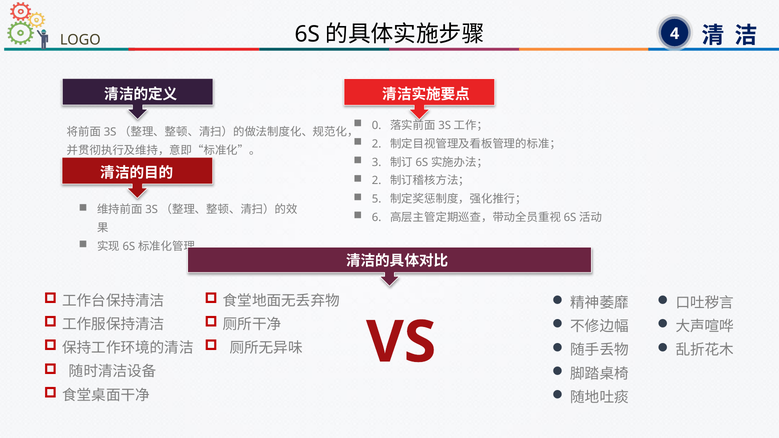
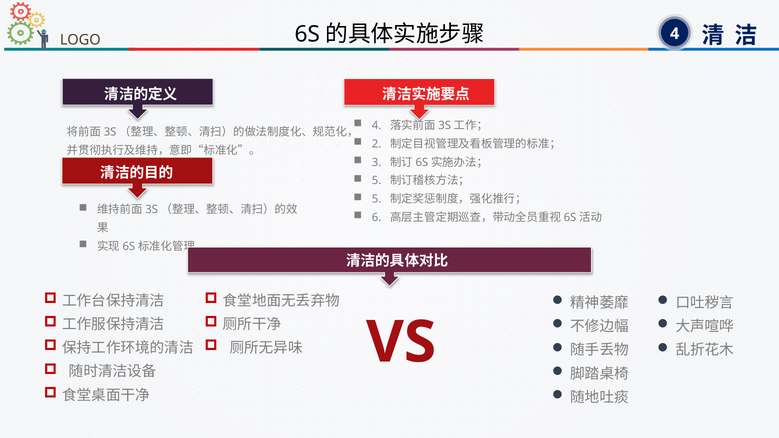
0 at (377, 126): 0 -> 4
2 at (377, 181): 2 -> 5
